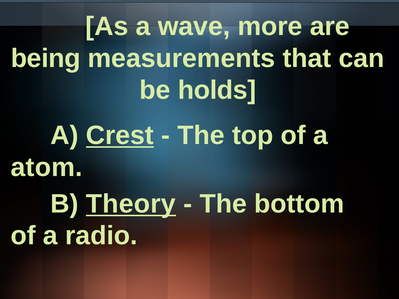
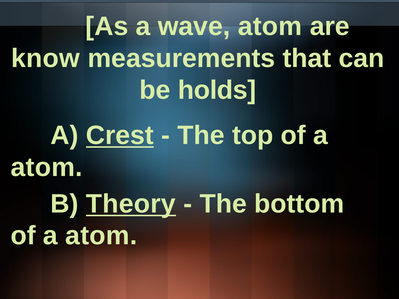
wave more: more -> atom
being: being -> know
radio at (101, 236): radio -> atom
